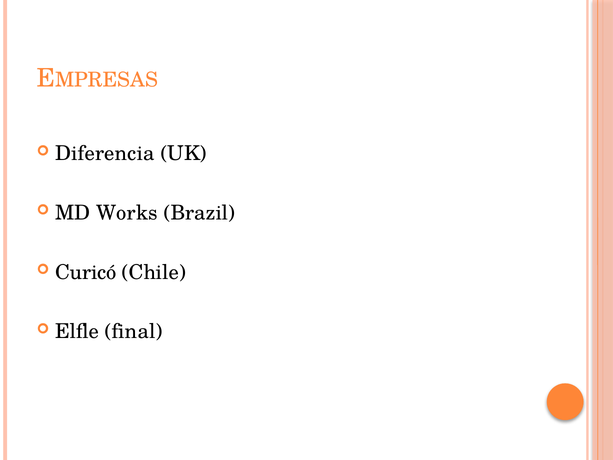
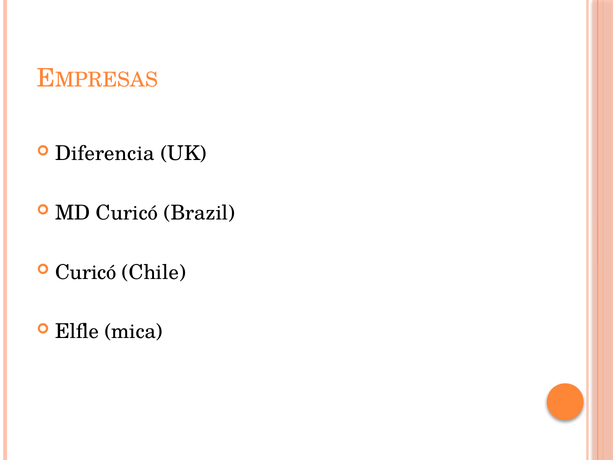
MD Works: Works -> Curicó
final: final -> mica
